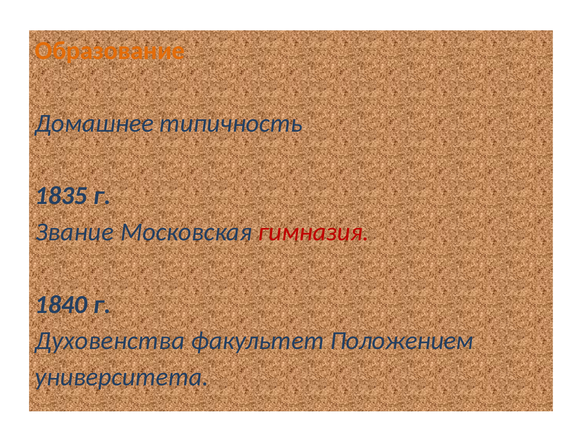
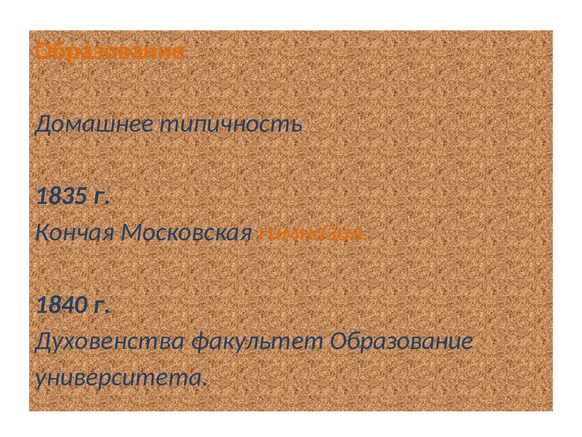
Звание: Звание -> Кончая
гимназия colour: red -> orange
факультет Положением: Положением -> Образование
